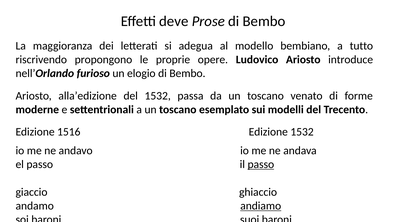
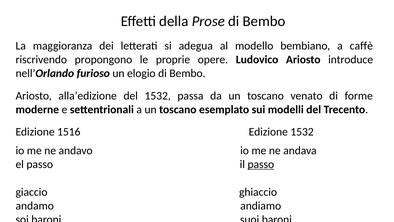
deve: deve -> della
tutto: tutto -> caffè
andiamo underline: present -> none
